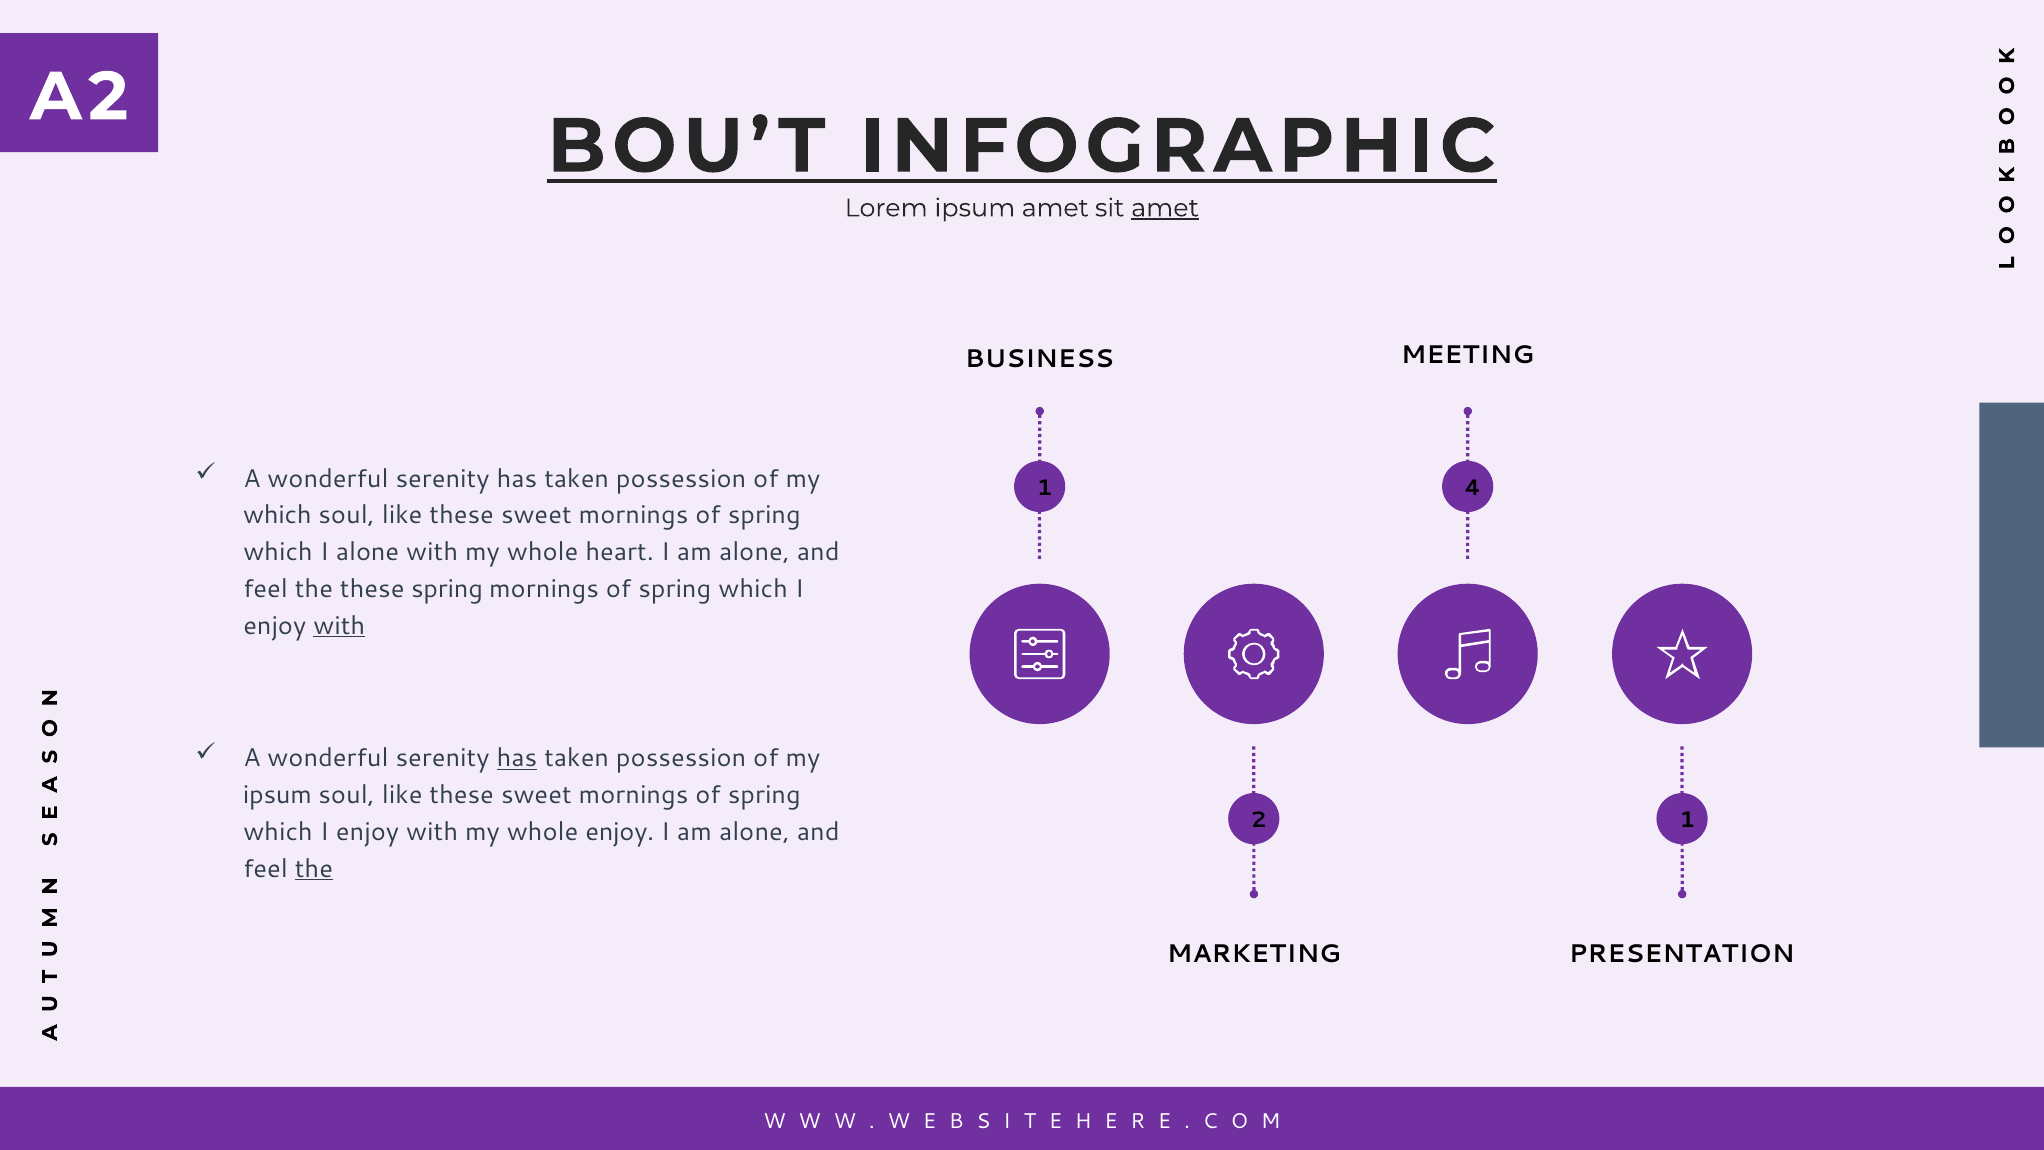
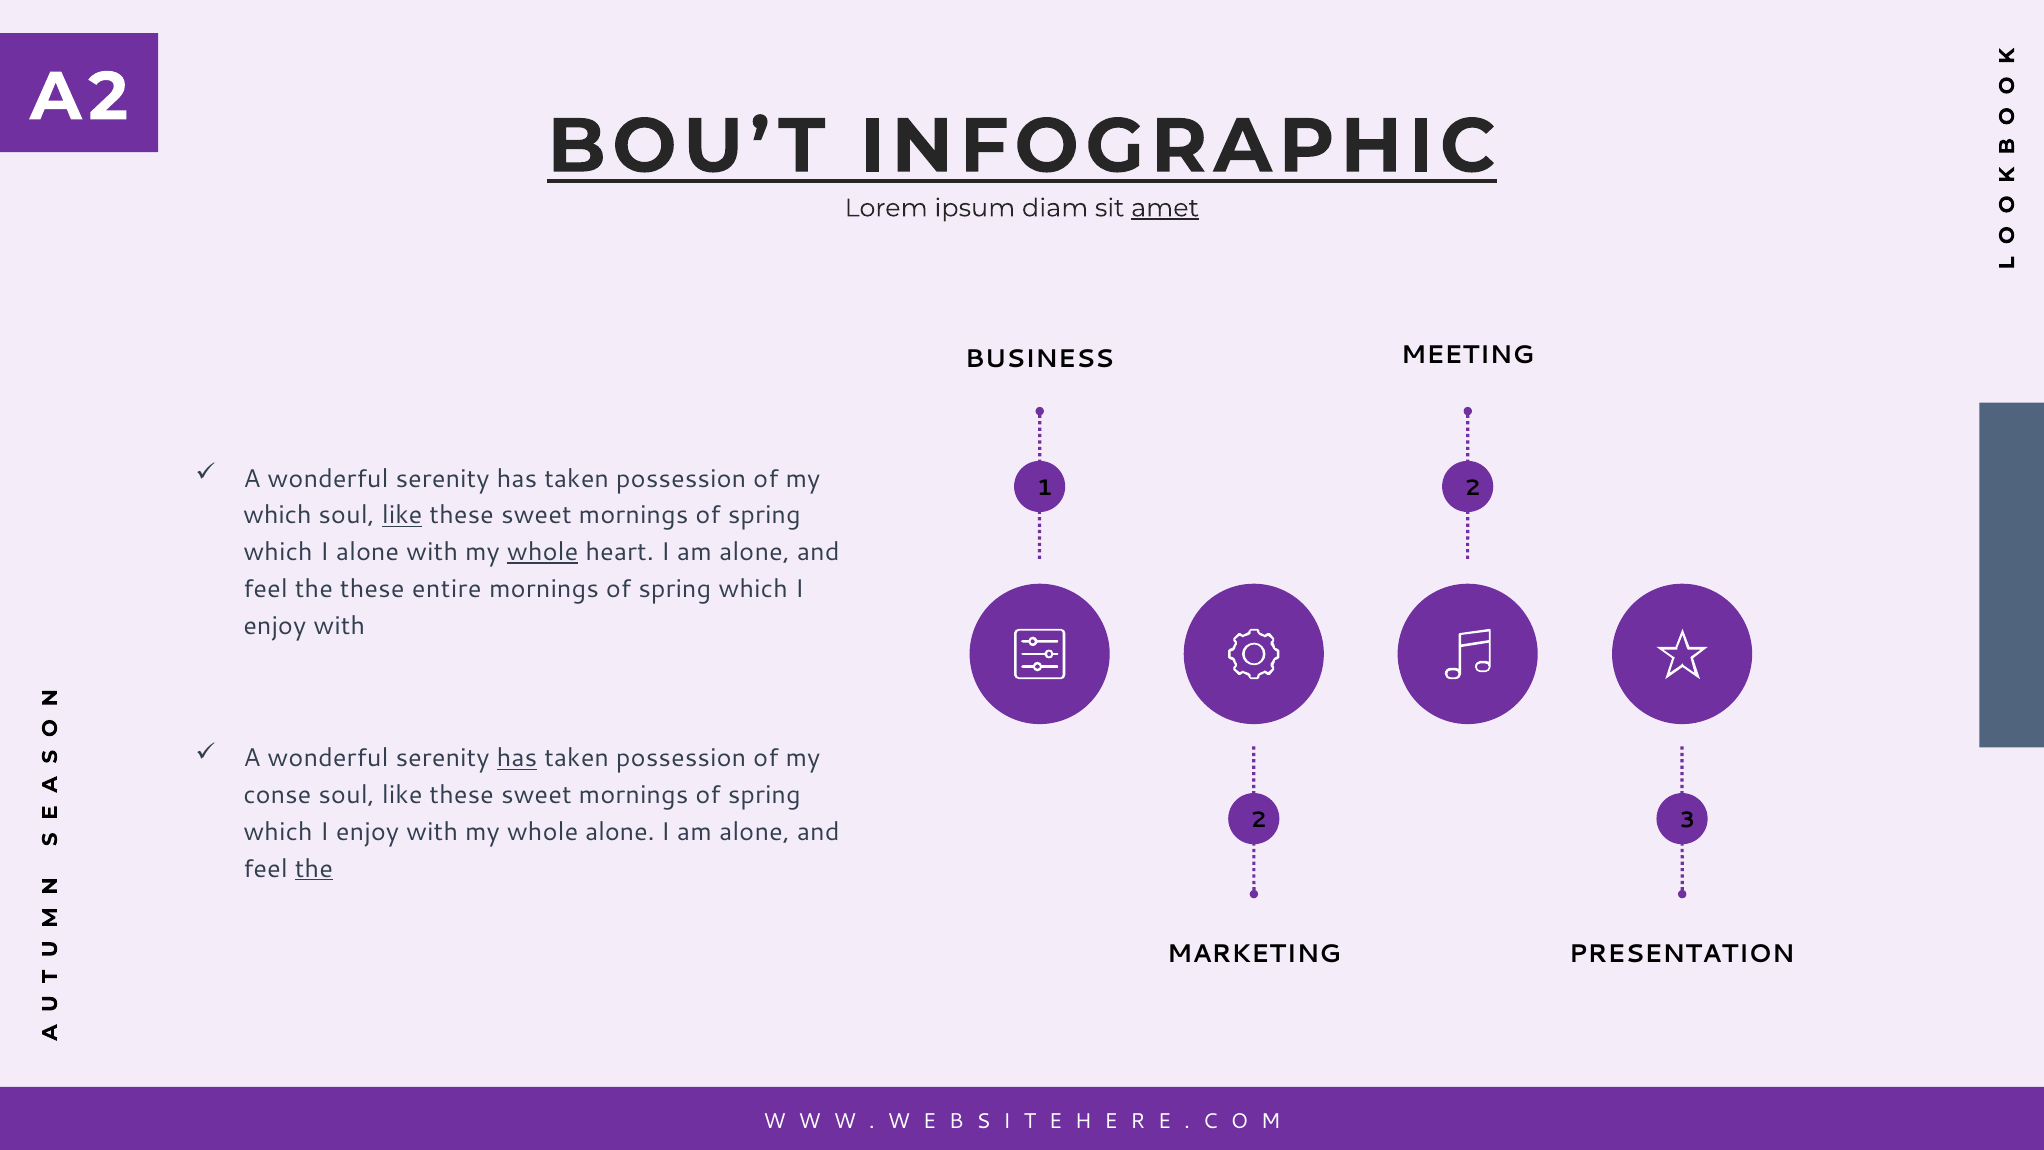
ipsum amet: amet -> diam
1 4: 4 -> 2
like at (402, 515) underline: none -> present
whole at (543, 552) underline: none -> present
these spring: spring -> entire
with at (339, 626) underline: present -> none
ipsum at (277, 795): ipsum -> conse
2 1: 1 -> 3
whole enjoy: enjoy -> alone
